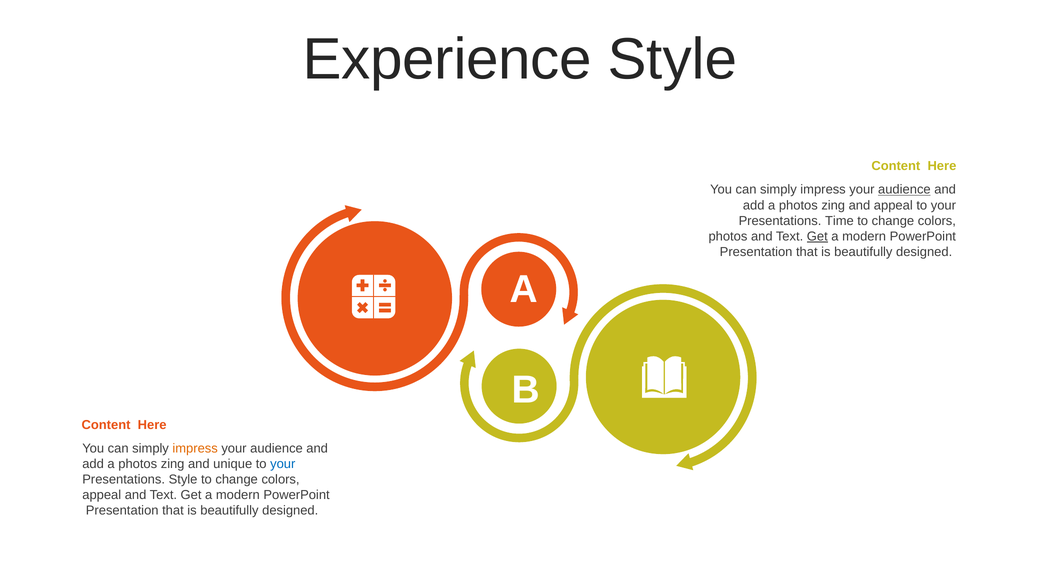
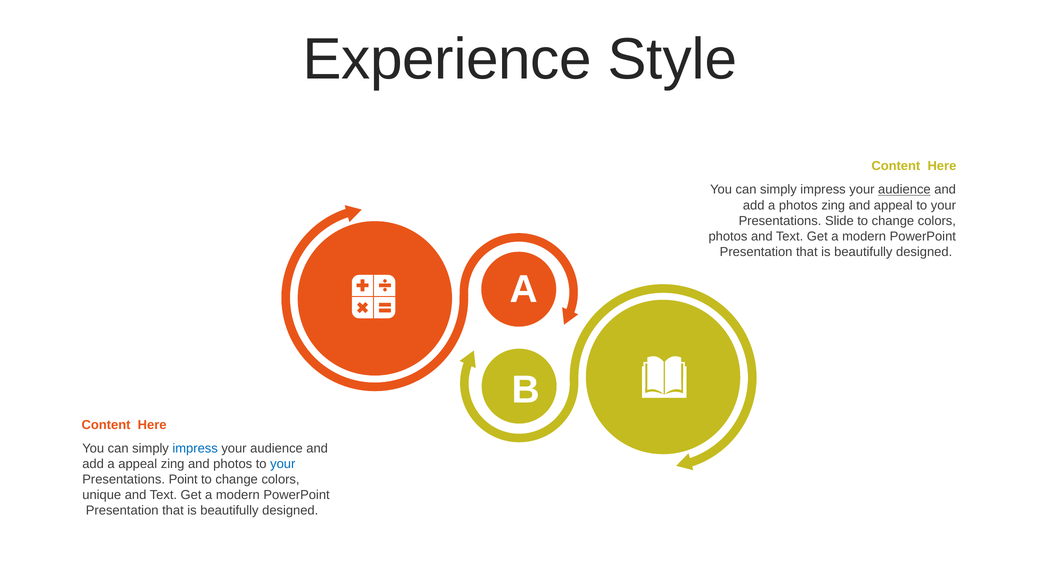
Time: Time -> Slide
Get at (817, 236) underline: present -> none
impress at (195, 448) colour: orange -> blue
photos at (138, 464): photos -> appeal
and unique: unique -> photos
Presentations Style: Style -> Point
appeal at (102, 495): appeal -> unique
